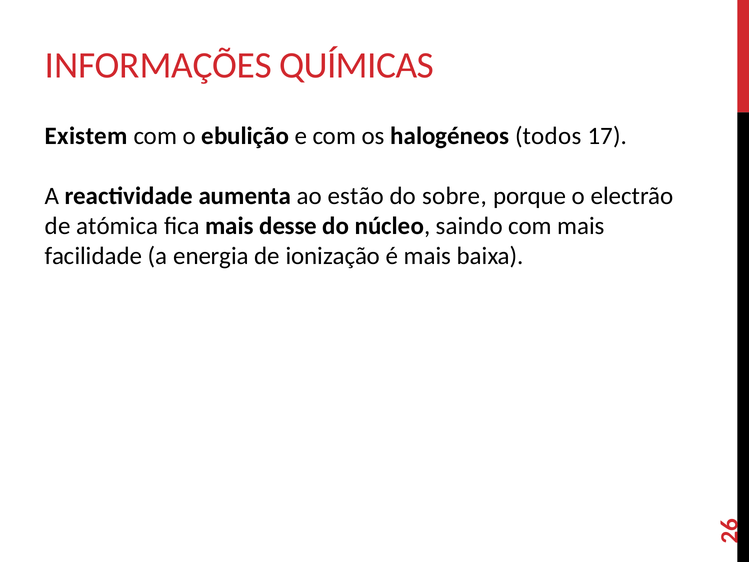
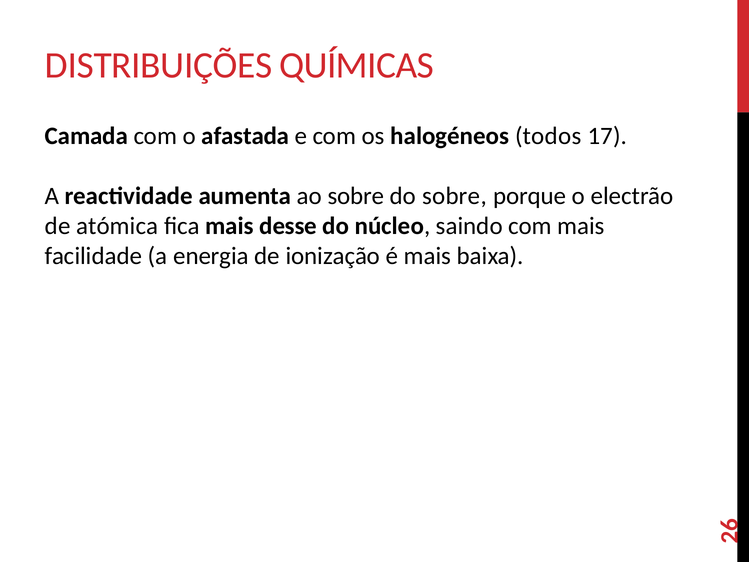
INFORMAÇÕES: INFORMAÇÕES -> DISTRIBUIÇÕES
Existem: Existem -> Camada
ebulição: ebulição -> afastada
ao estão: estão -> sobre
